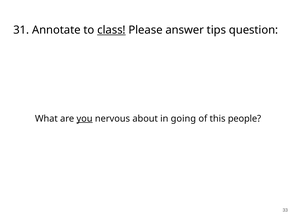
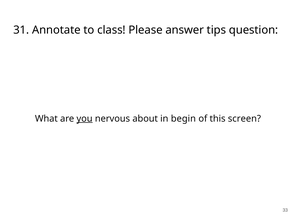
class underline: present -> none
going: going -> begin
people: people -> screen
